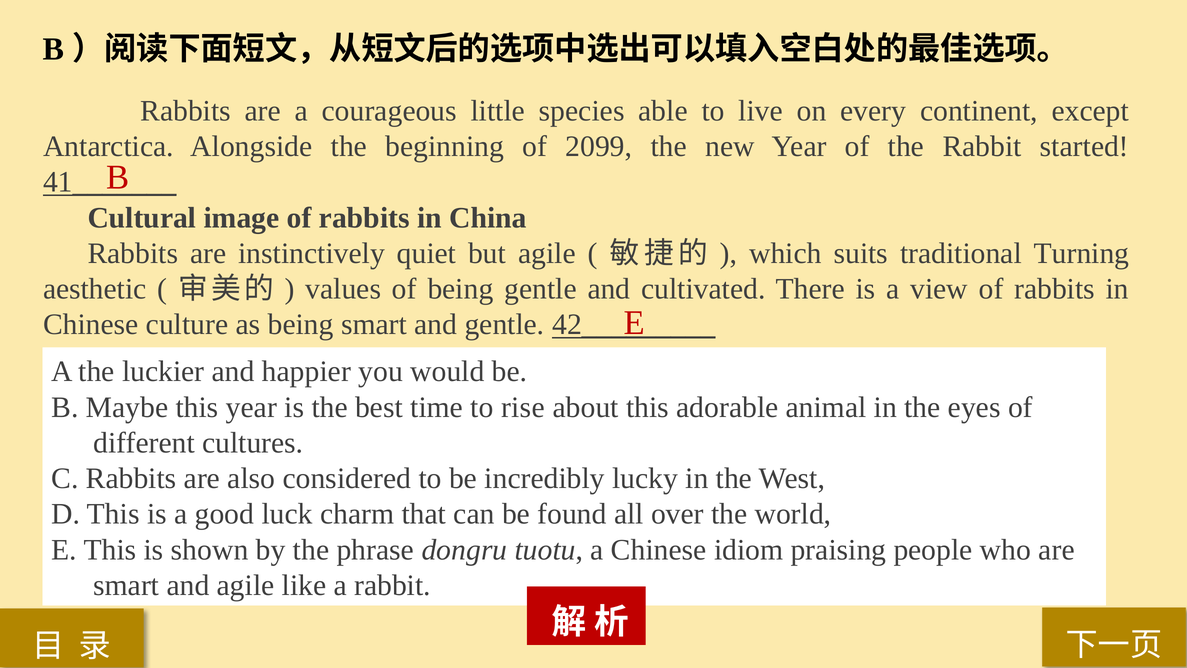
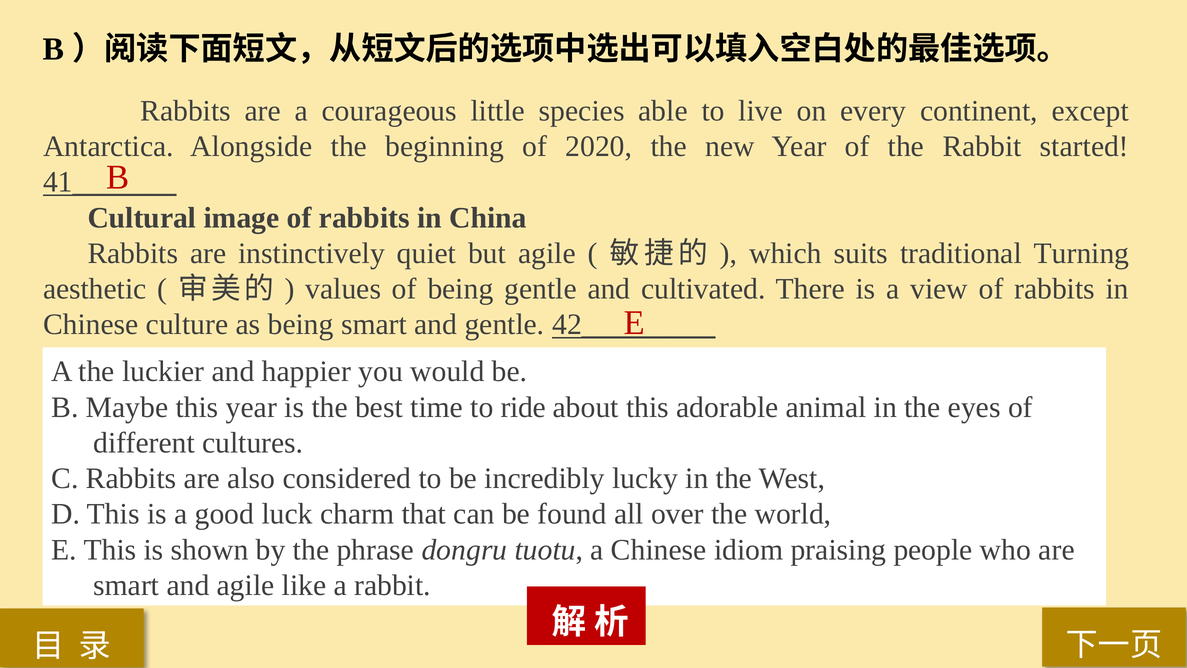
2099: 2099 -> 2020
rise: rise -> ride
